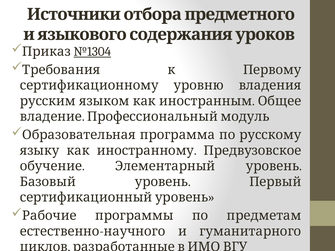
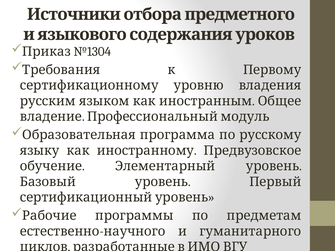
№1304 underline: present -> none
